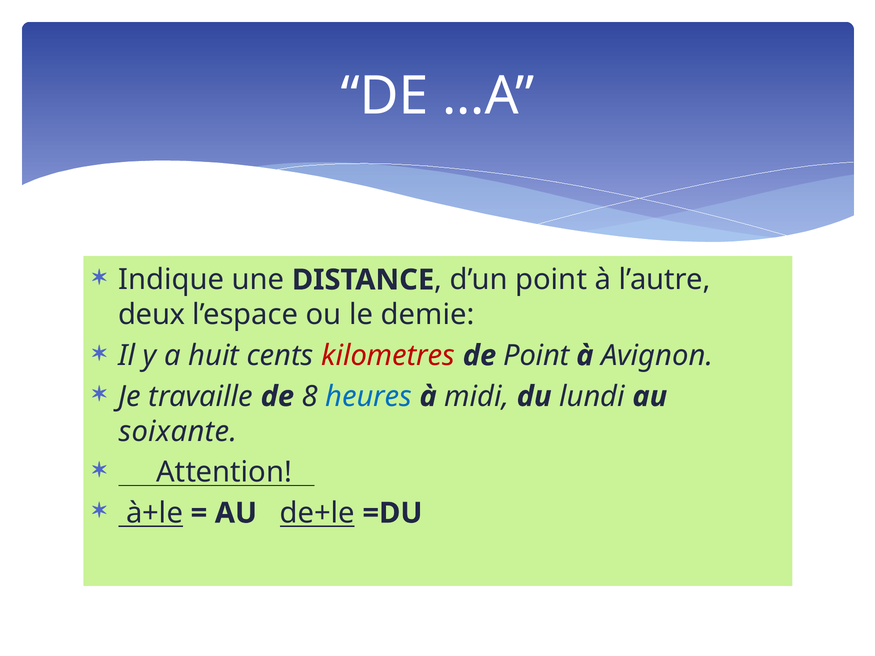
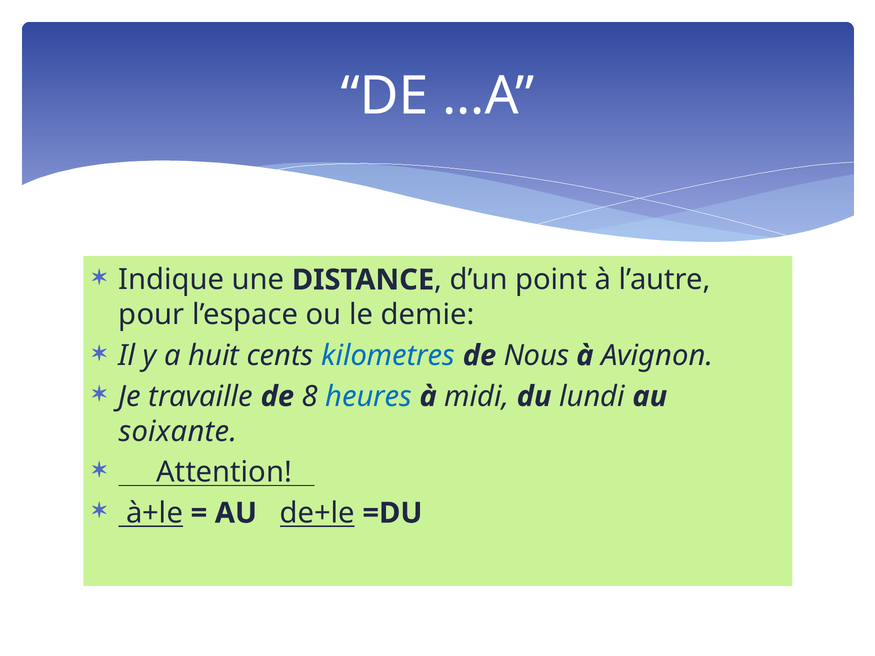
deux: deux -> pour
kilometres colour: red -> blue
de Point: Point -> Nous
